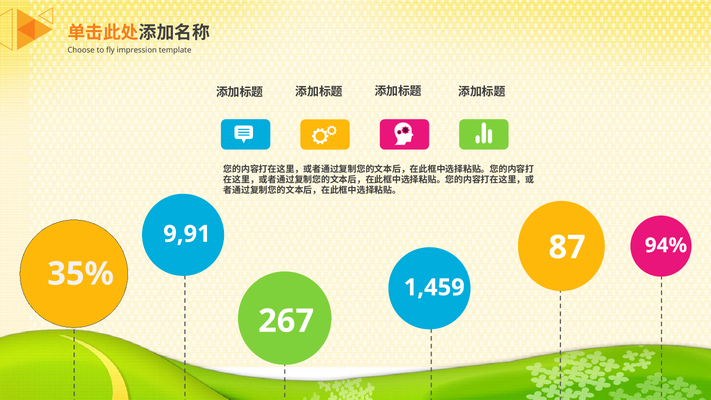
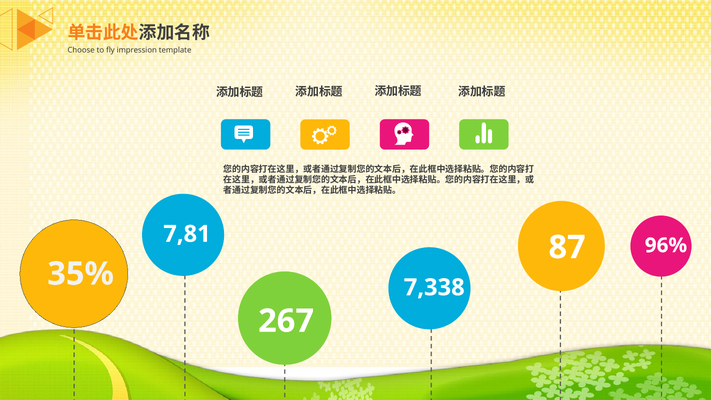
9,91: 9,91 -> 7,81
94%: 94% -> 96%
1,459: 1,459 -> 7,338
